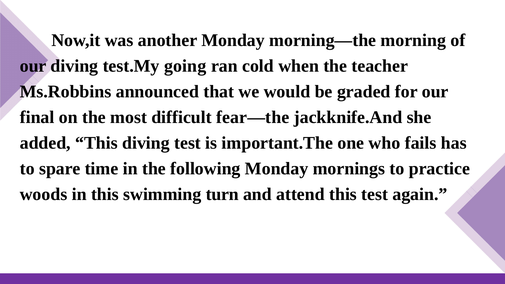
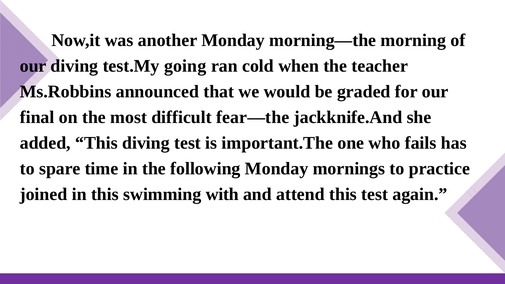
woods: woods -> joined
turn: turn -> with
